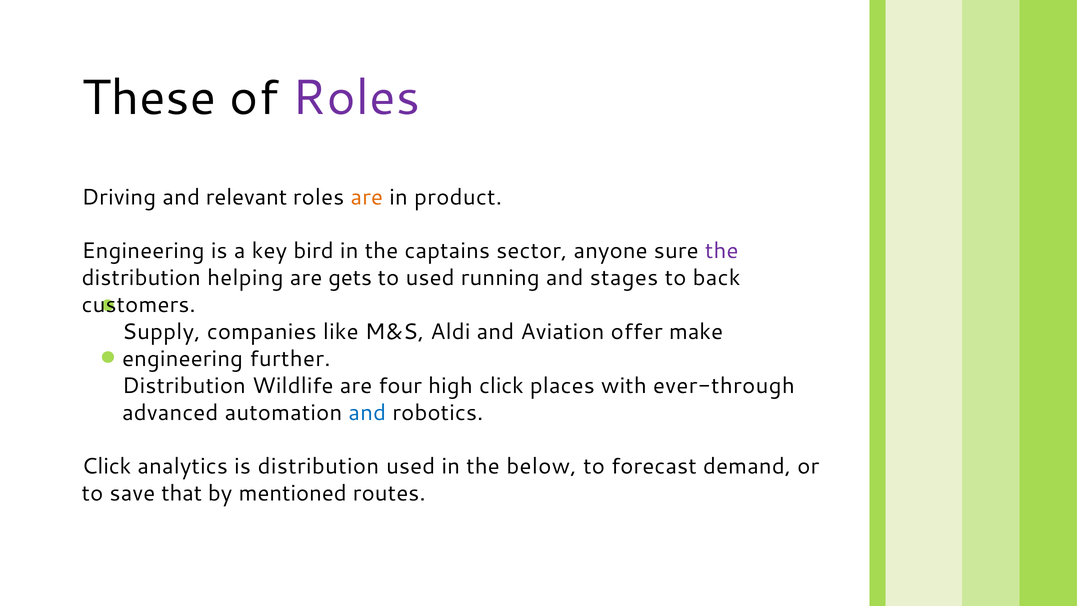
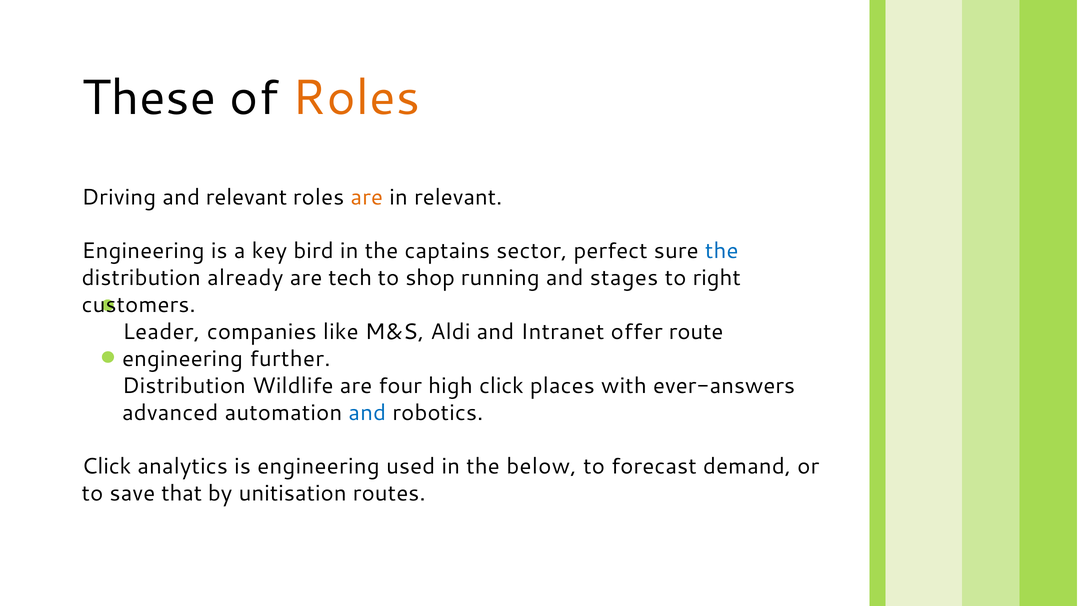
Roles at (356, 98) colour: purple -> orange
in product: product -> relevant
anyone: anyone -> perfect
the at (722, 251) colour: purple -> blue
helping: helping -> already
gets: gets -> tech
to used: used -> shop
back: back -> right
Supply: Supply -> Leader
Aviation: Aviation -> Intranet
make: make -> route
ever-through: ever-through -> ever-answers
is distribution: distribution -> engineering
mentioned: mentioned -> unitisation
